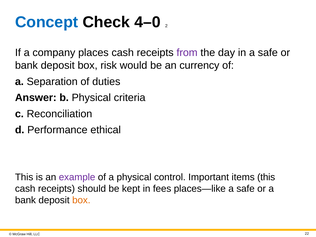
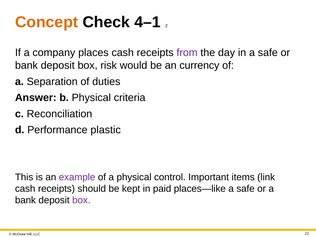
Concept colour: blue -> orange
4–0: 4–0 -> 4–1
ethical: ethical -> plastic
items this: this -> link
fees: fees -> paid
box at (81, 200) colour: orange -> purple
